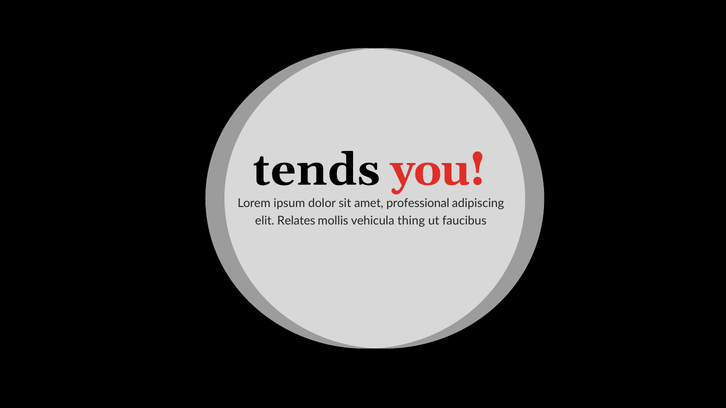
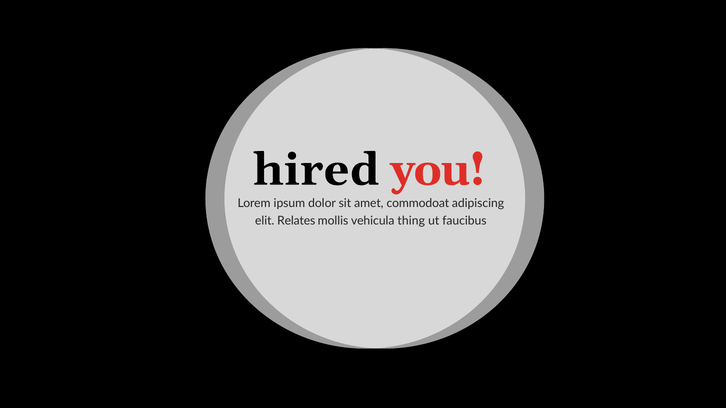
tends: tends -> hired
professional: professional -> commodoat
